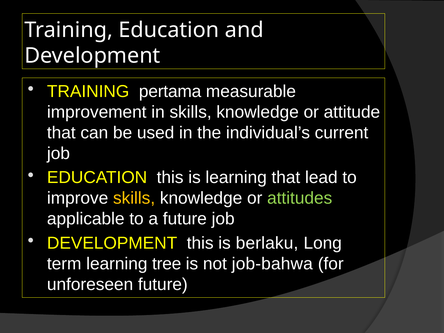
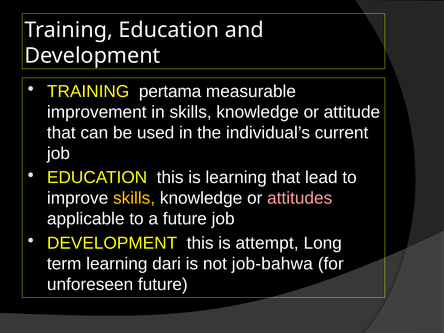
attitudes colour: light green -> pink
berlaku: berlaku -> attempt
tree: tree -> dari
